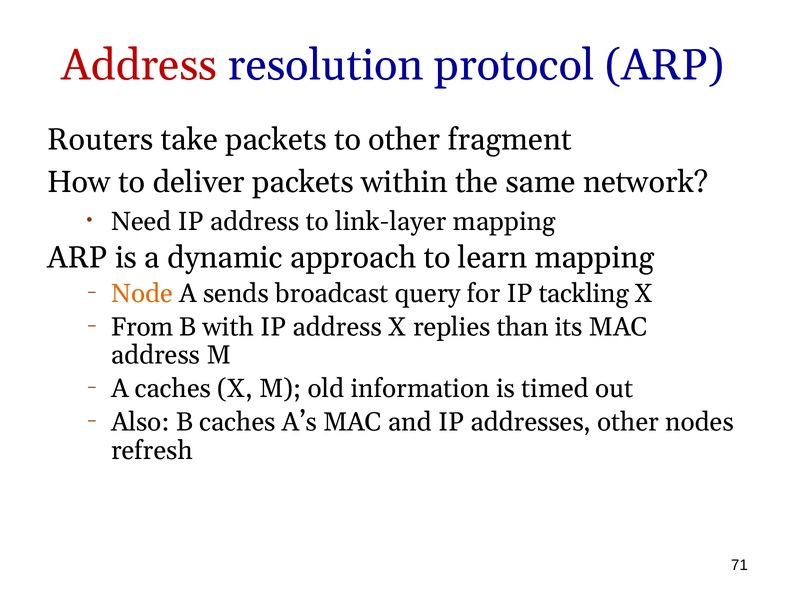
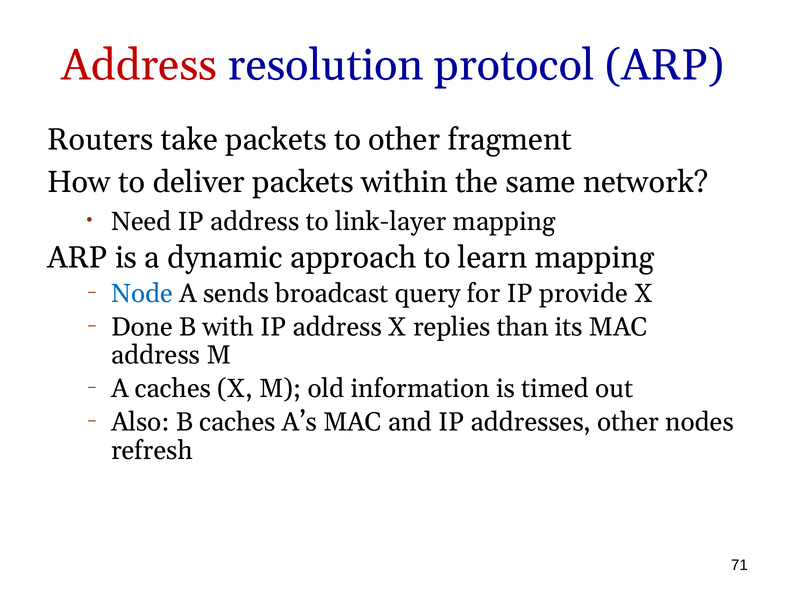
Node colour: orange -> blue
tackling: tackling -> provide
From: From -> Done
